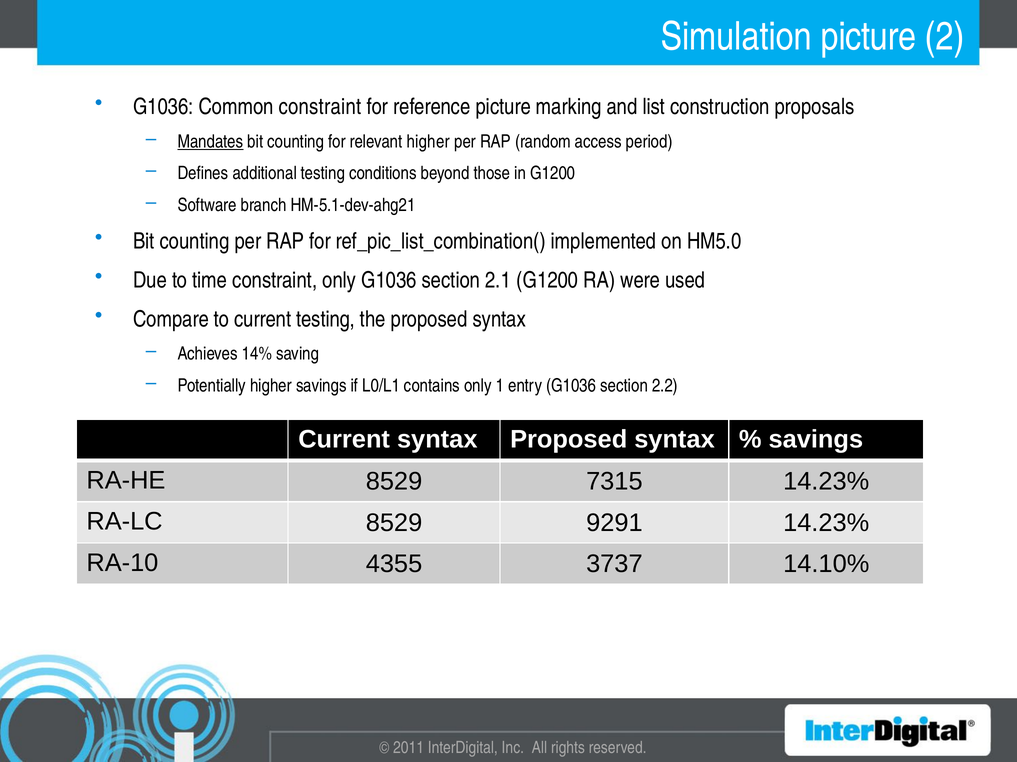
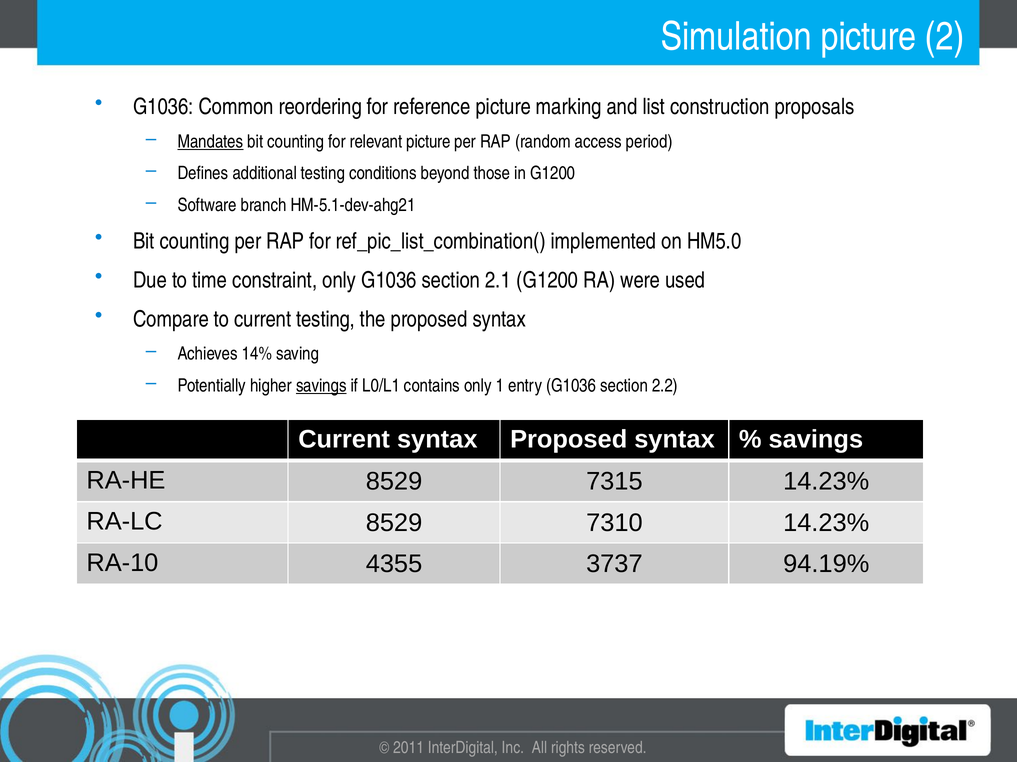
Common constraint: constraint -> reordering
relevant higher: higher -> picture
savings at (321, 386) underline: none -> present
9291: 9291 -> 7310
14.10%: 14.10% -> 94.19%
